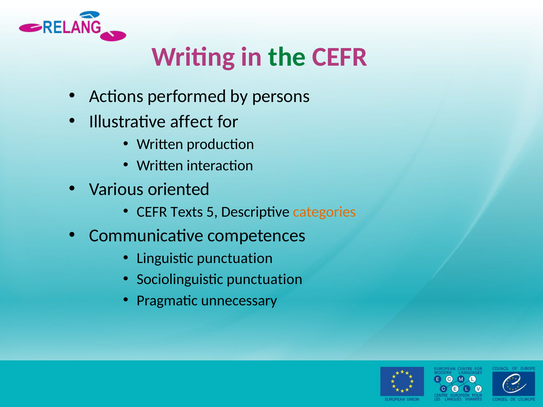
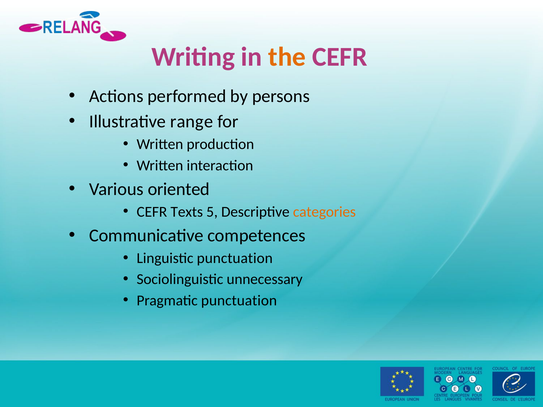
the colour: green -> orange
affect: affect -> range
Sociolinguistic punctuation: punctuation -> unnecessary
Pragmatic unnecessary: unnecessary -> punctuation
